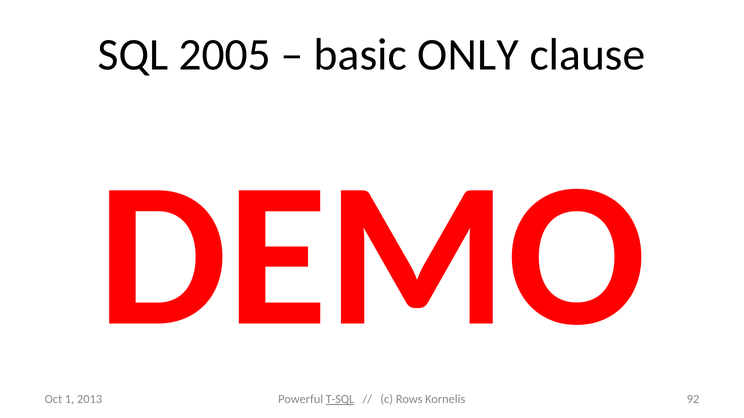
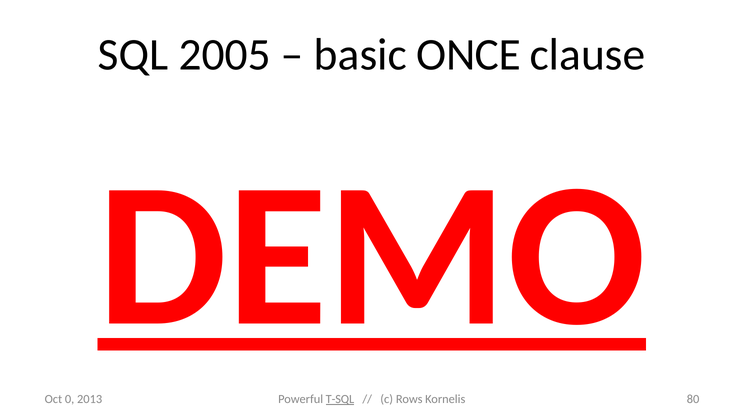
ONLY: ONLY -> ONCE
DEMO underline: none -> present
92: 92 -> 80
1: 1 -> 0
